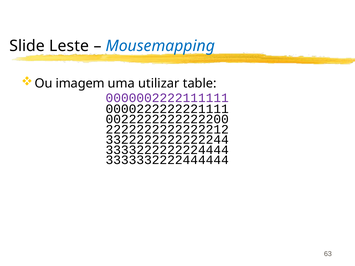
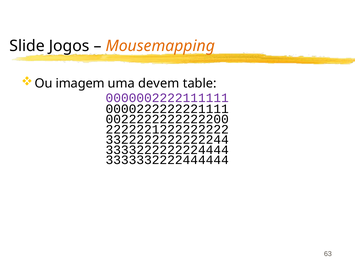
Leste: Leste -> Jogos
Mousemapping colour: blue -> orange
utilizar: utilizar -> devem
2222222222222212: 2222222222222212 -> 2222221222222222
